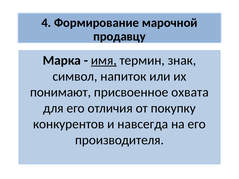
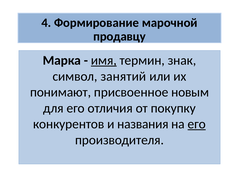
напиток: напиток -> занятий
охвата: охвата -> новым
навсегда: навсегда -> названия
его at (197, 124) underline: none -> present
